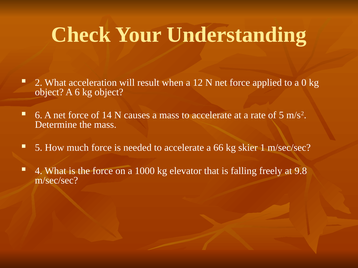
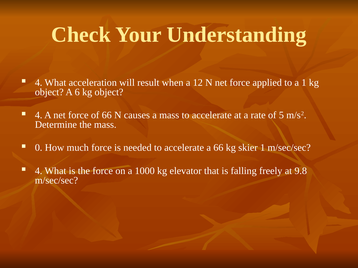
2 at (39, 83): 2 -> 4
a 0: 0 -> 1
6 at (39, 115): 6 -> 4
of 14: 14 -> 66
5 at (39, 148): 5 -> 0
